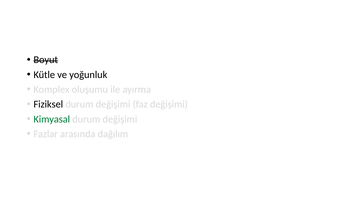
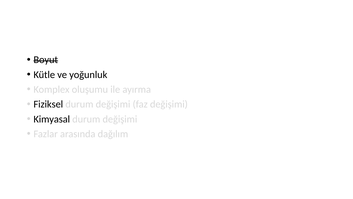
Kimyasal colour: green -> black
